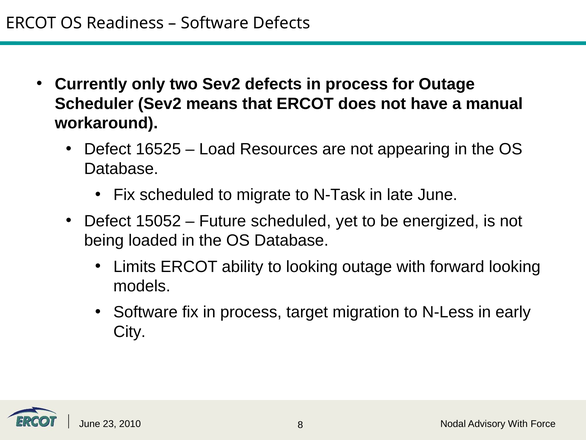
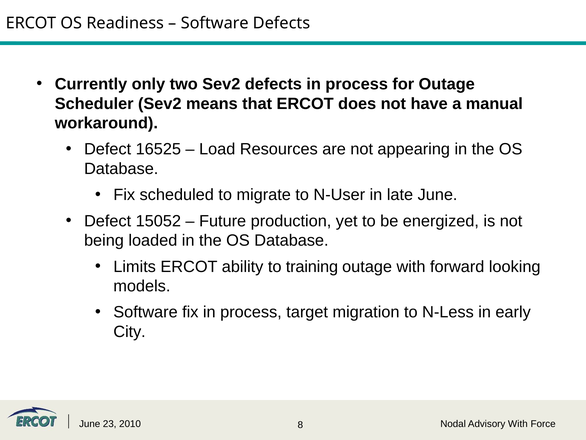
N-Task: N-Task -> N-User
Future scheduled: scheduled -> production
to looking: looking -> training
